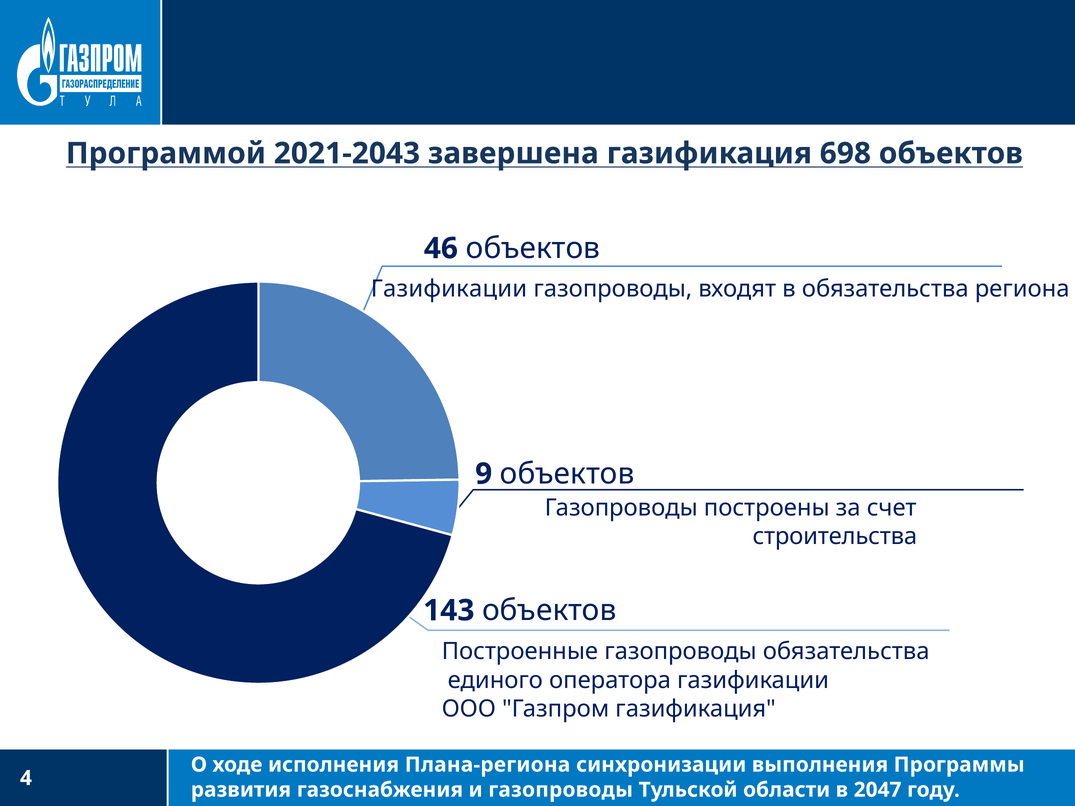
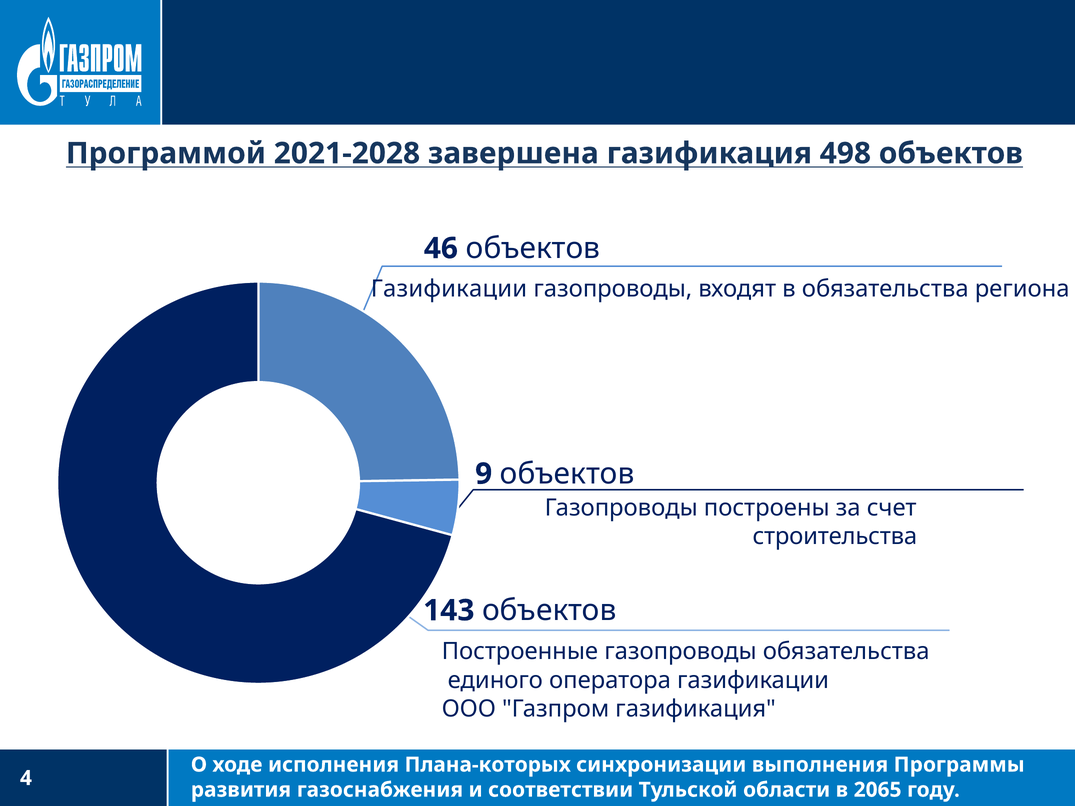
2021-2043: 2021-2043 -> 2021-2028
698: 698 -> 498
Плана-региона: Плана-региона -> Плана-которых
и газопроводы: газопроводы -> соответствии
2047: 2047 -> 2065
